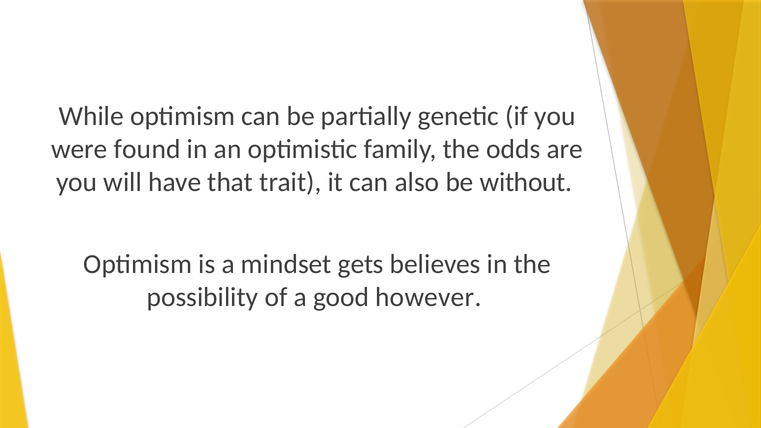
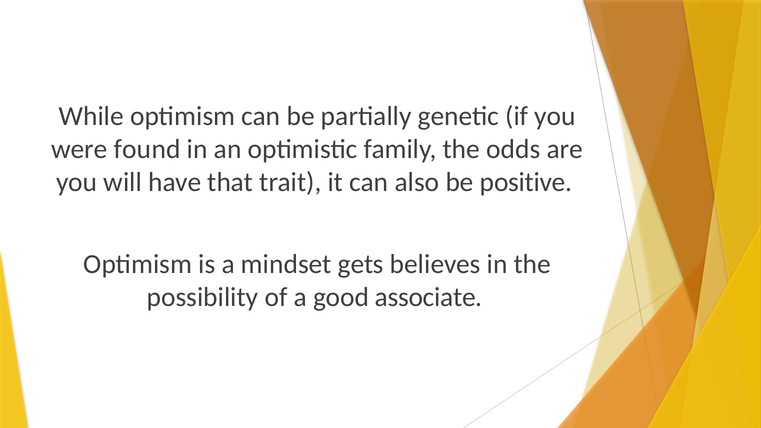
without: without -> positive
however: however -> associate
